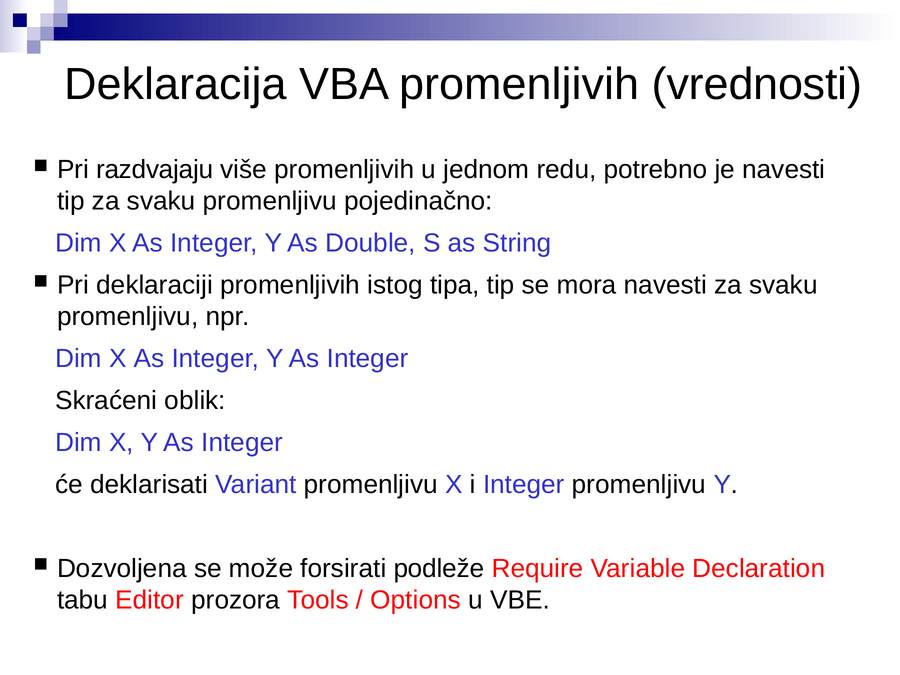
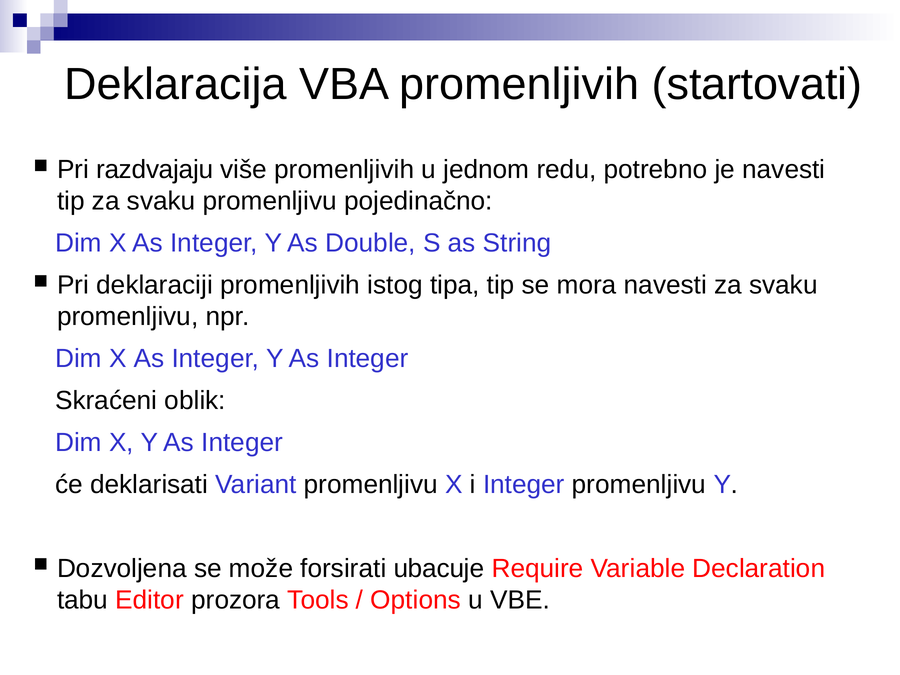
vrednosti: vrednosti -> startovati
podleže: podleže -> ubacuje
